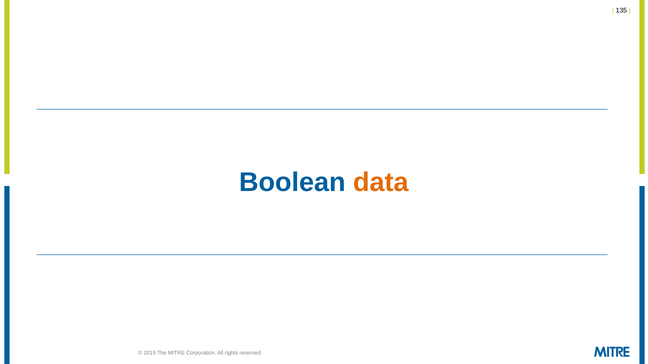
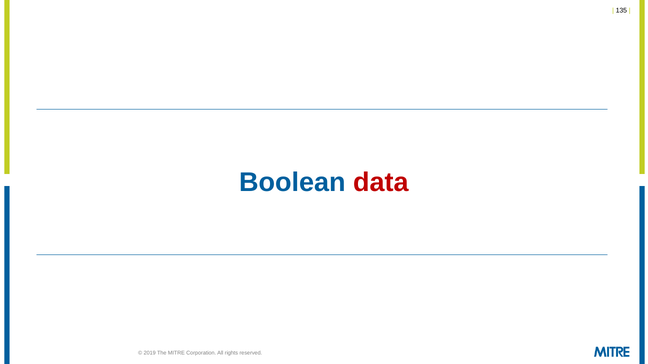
data colour: orange -> red
